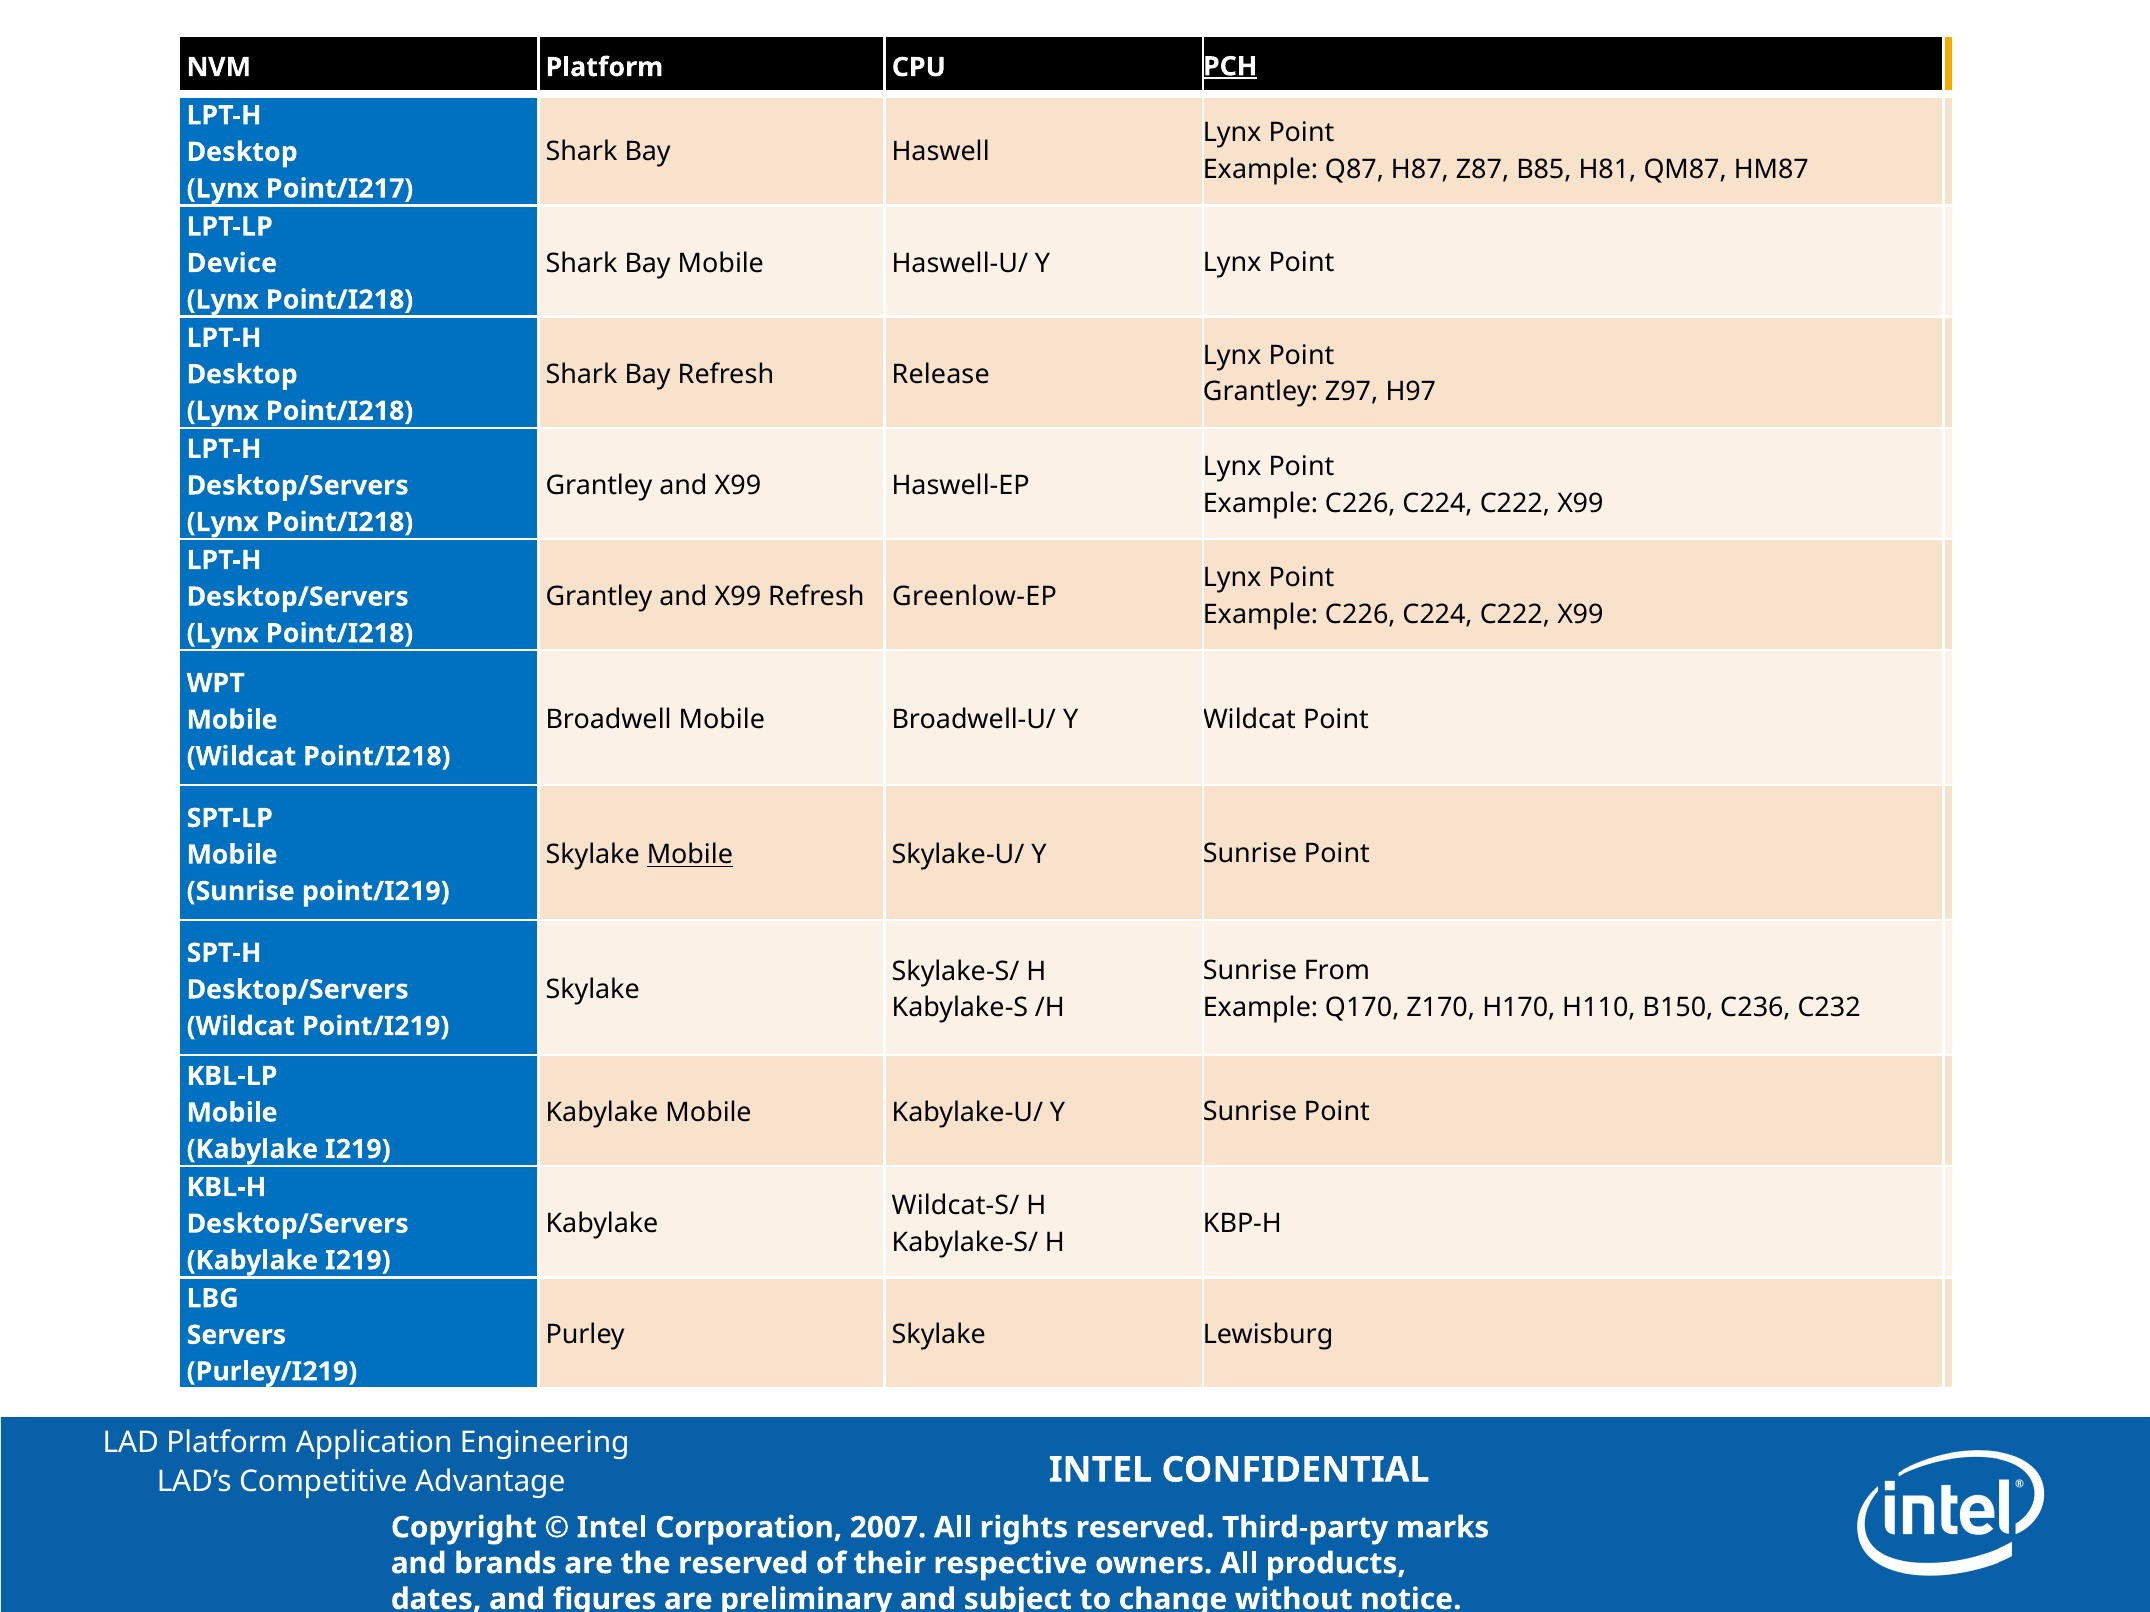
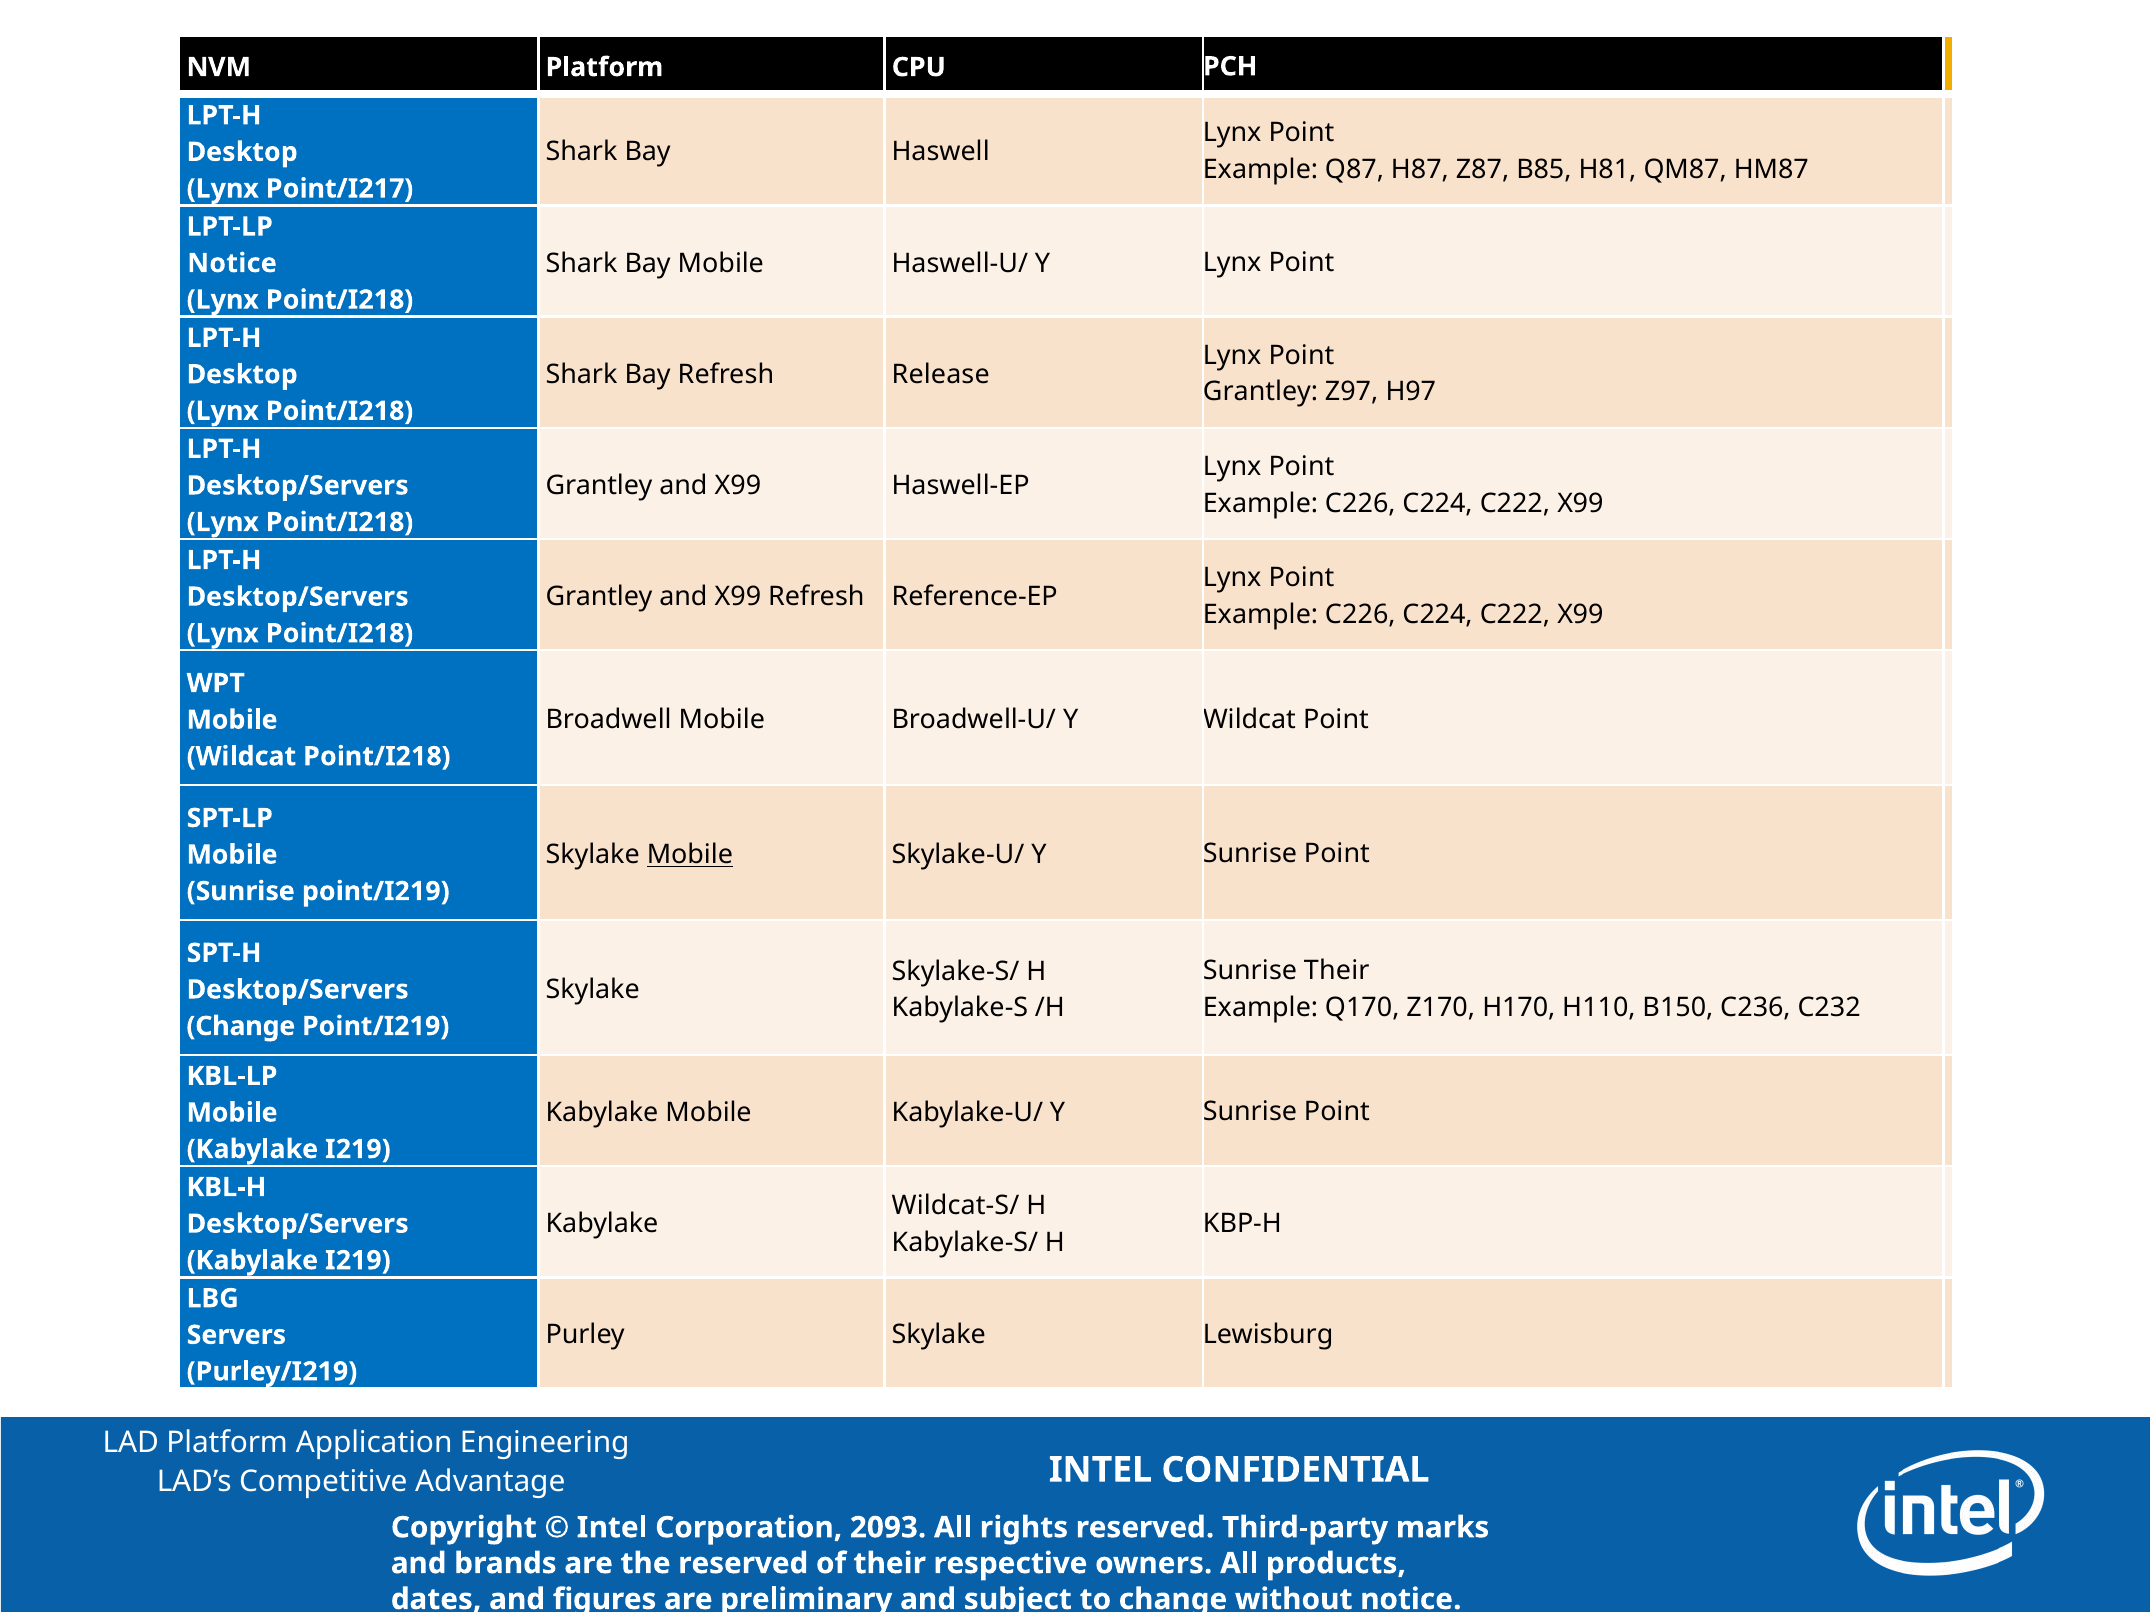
PCH underline: present -> none
Device at (232, 263): Device -> Notice
Greenlow-EP: Greenlow-EP -> Reference-EP
Sunrise From: From -> Their
Wildcat at (241, 1027): Wildcat -> Change
2007: 2007 -> 2093
